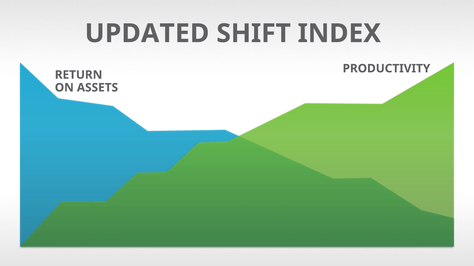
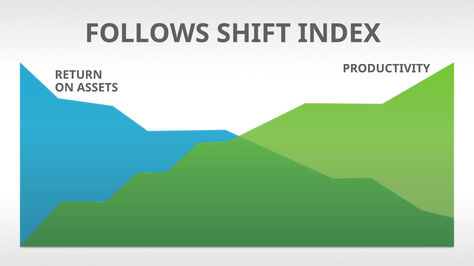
UPDATED: UPDATED -> FOLLOWS
